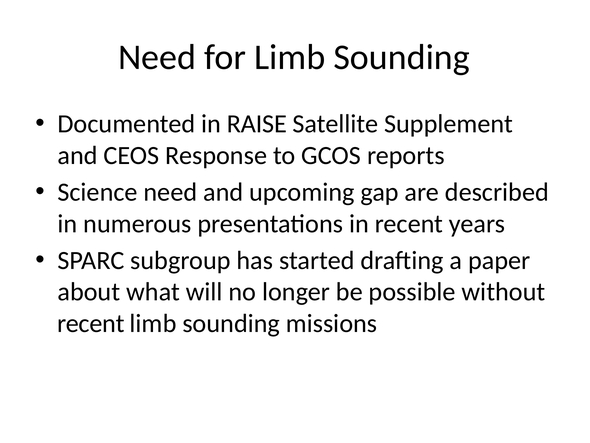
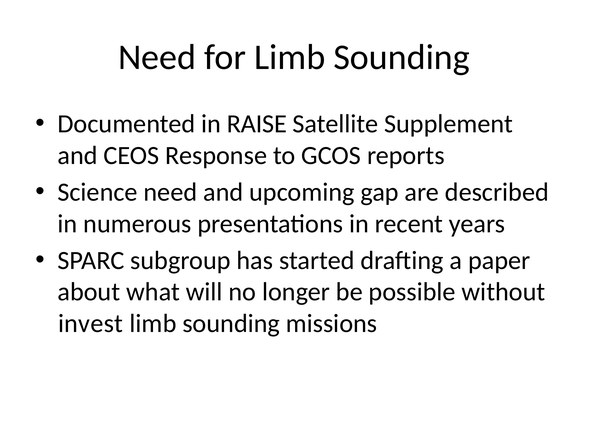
recent at (91, 323): recent -> invest
